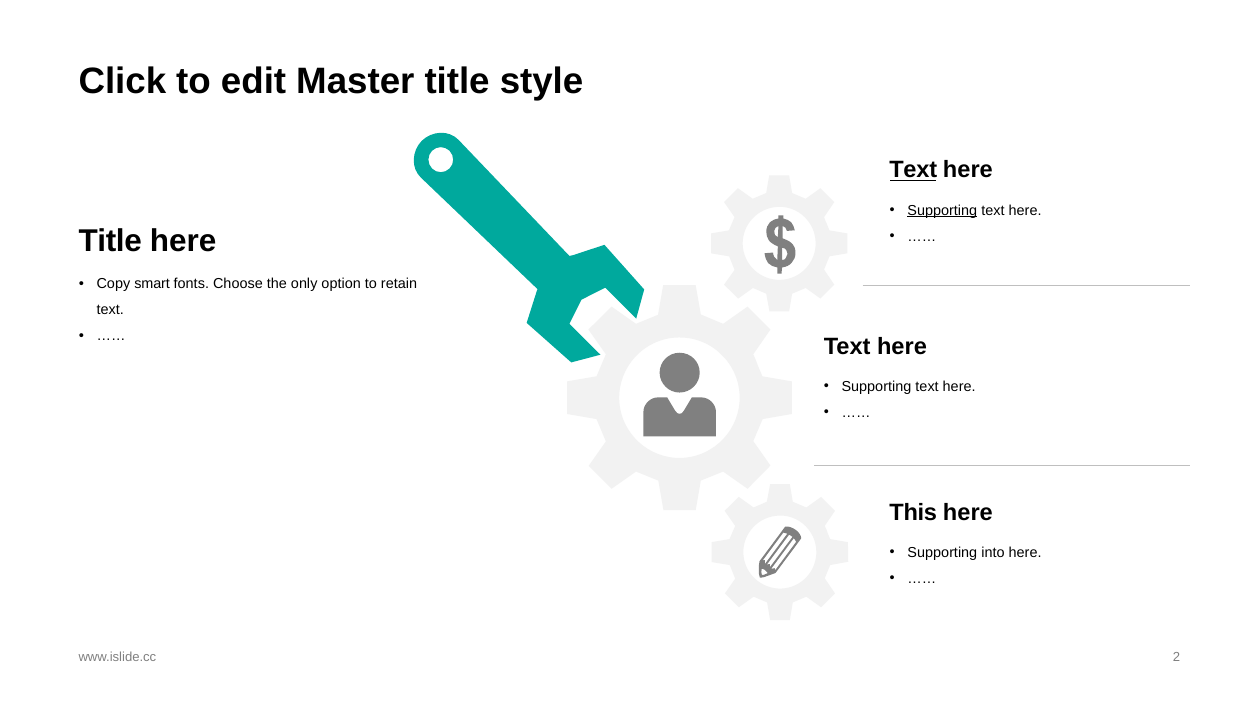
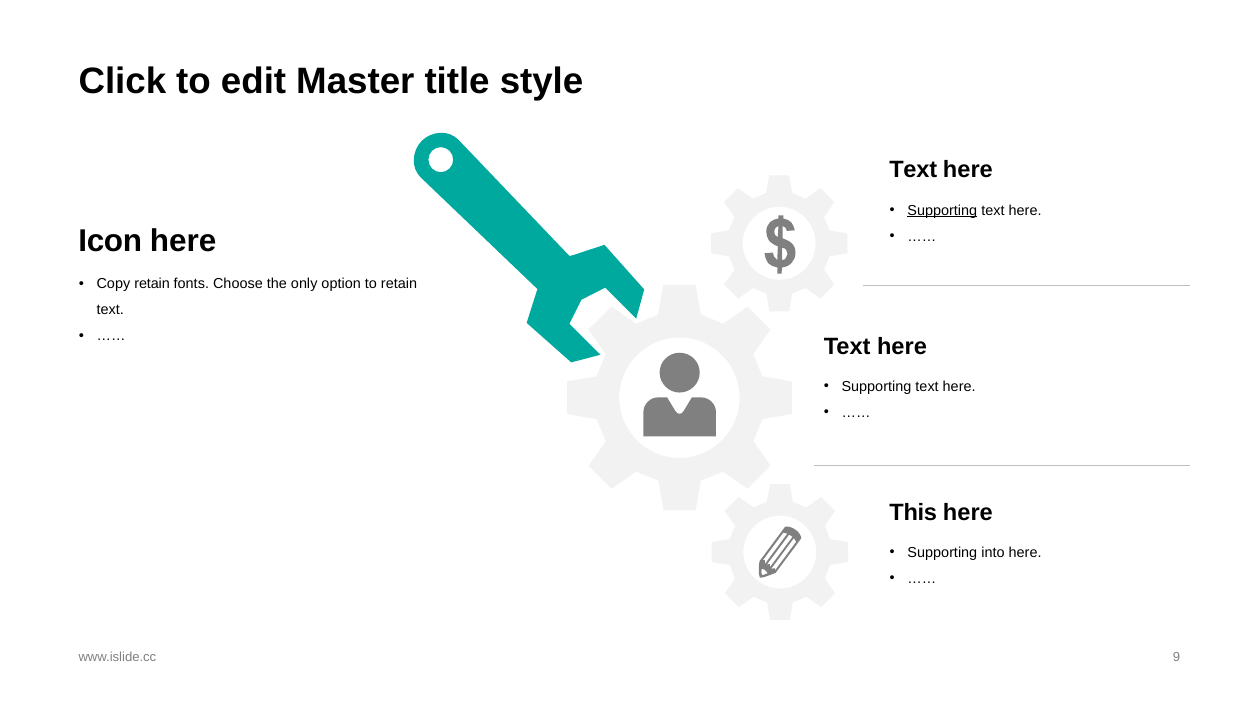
Text at (913, 170) underline: present -> none
Title at (110, 241): Title -> Icon
Copy smart: smart -> retain
2: 2 -> 9
